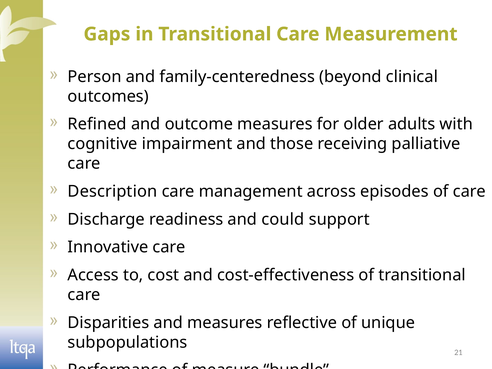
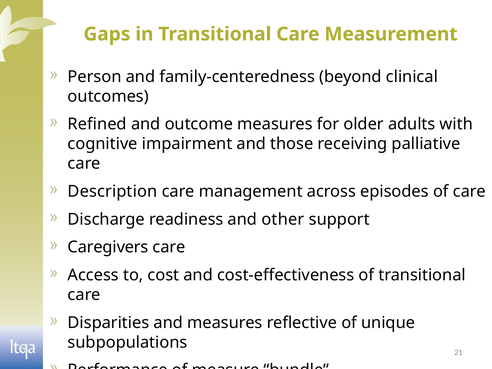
could: could -> other
Innovative: Innovative -> Caregivers
